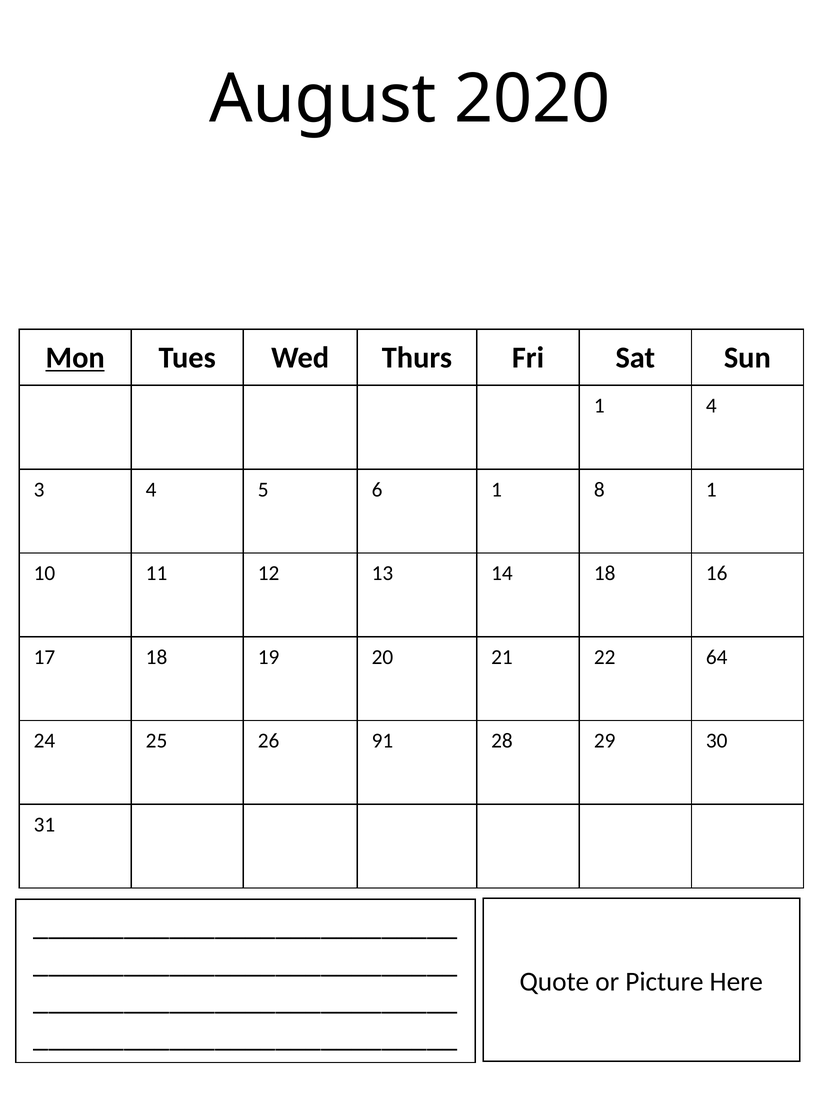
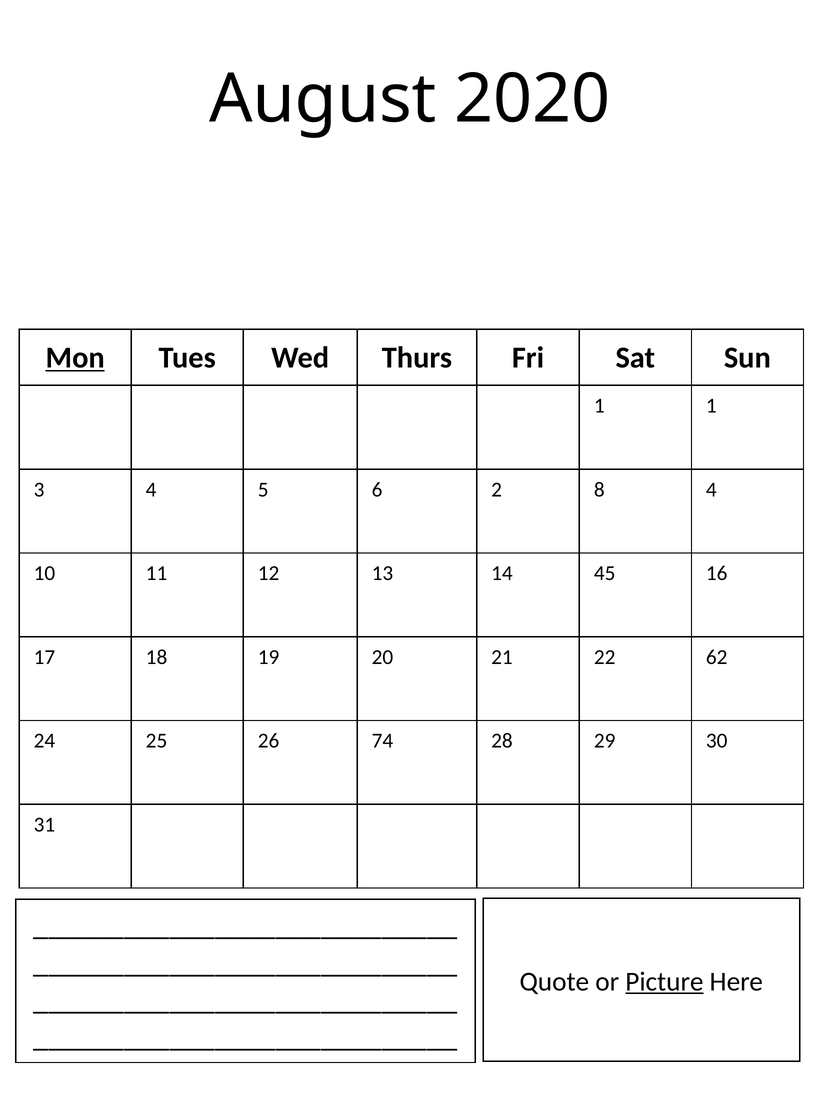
1 4: 4 -> 1
6 1: 1 -> 2
8 1: 1 -> 4
14 18: 18 -> 45
64: 64 -> 62
91: 91 -> 74
Picture underline: none -> present
